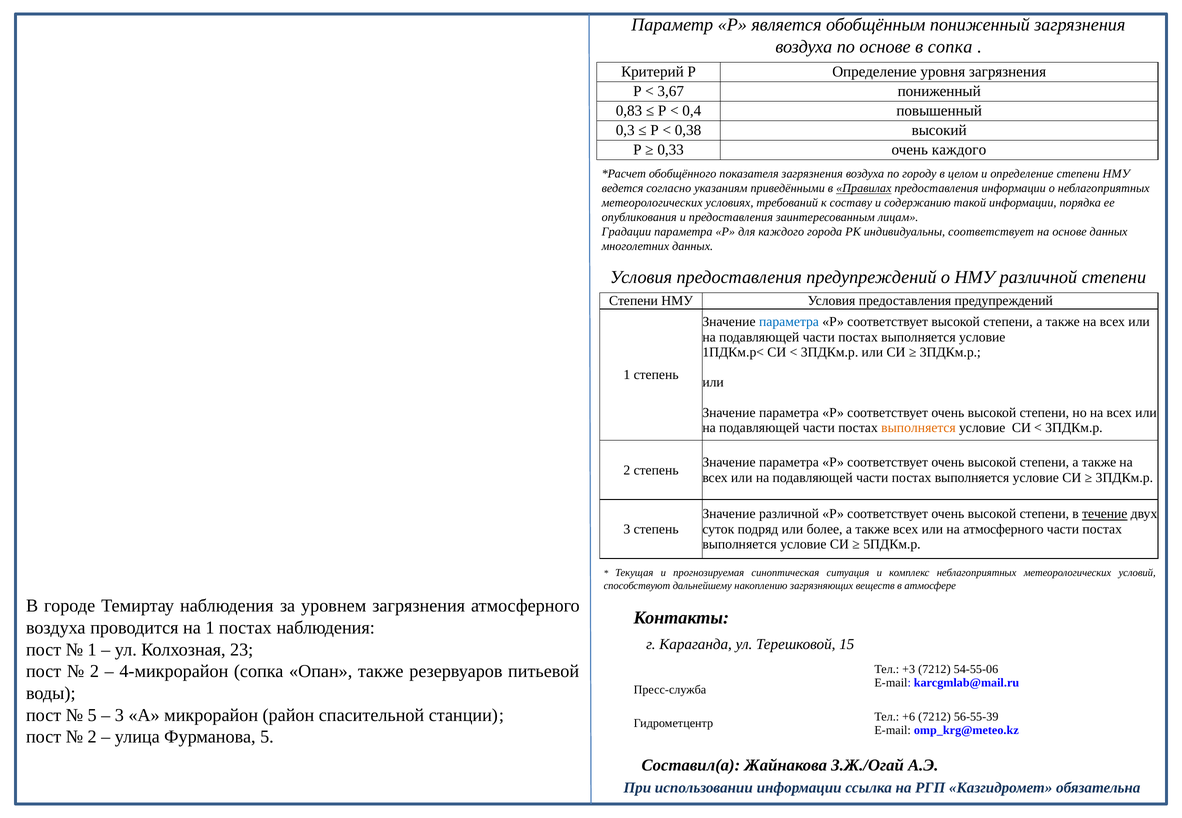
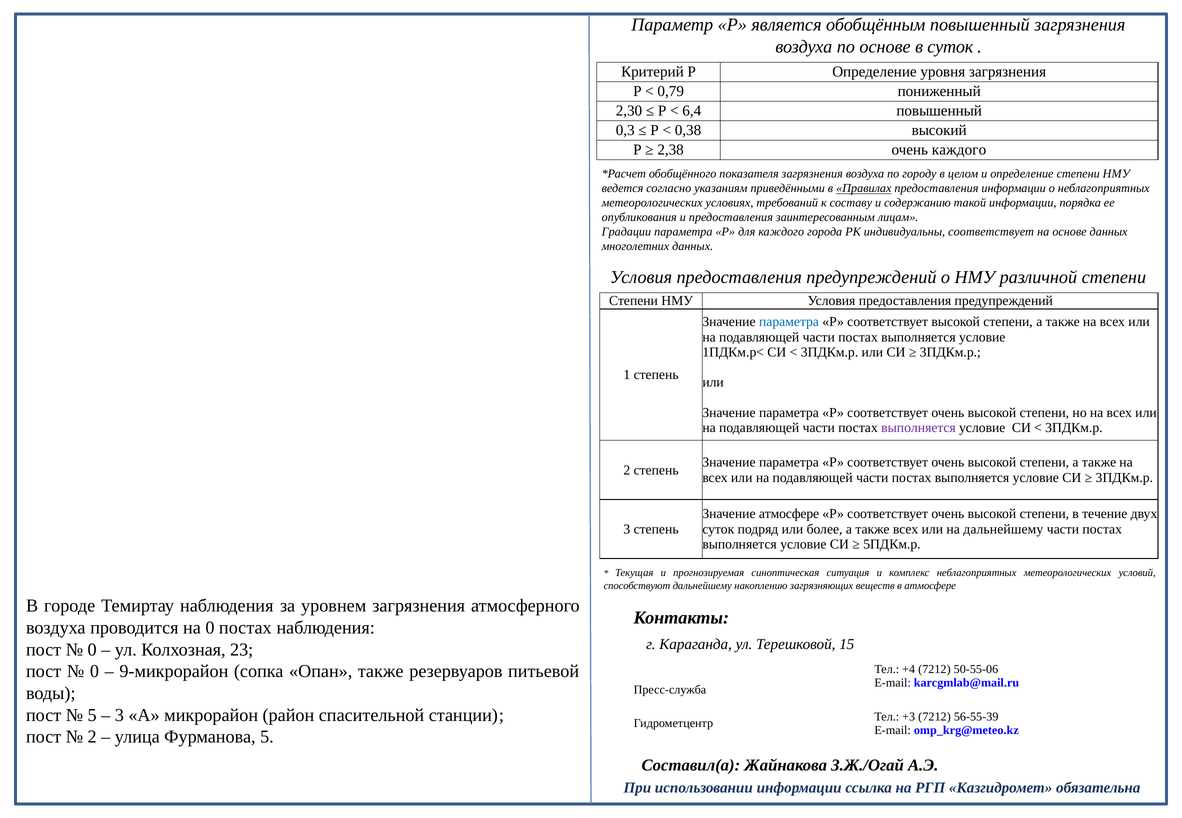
обобщённым пониженный: пониженный -> повышенный
в сопка: сопка -> суток
3,67: 3,67 -> 0,79
0,83: 0,83 -> 2,30
0,4: 0,4 -> 6,4
0,33: 0,33 -> 2,38
выполняется at (918, 428) colour: orange -> purple
Значение различной: различной -> атмосфере
течение underline: present -> none
на атмосферного: атмосферного -> дальнейшему
на 1: 1 -> 0
1 at (92, 650): 1 -> 0
2 at (94, 672): 2 -> 0
4-микрорайон: 4-микрорайон -> 9-микрорайон
+3: +3 -> +4
54-55-06: 54-55-06 -> 50-55-06
+6: +6 -> +3
